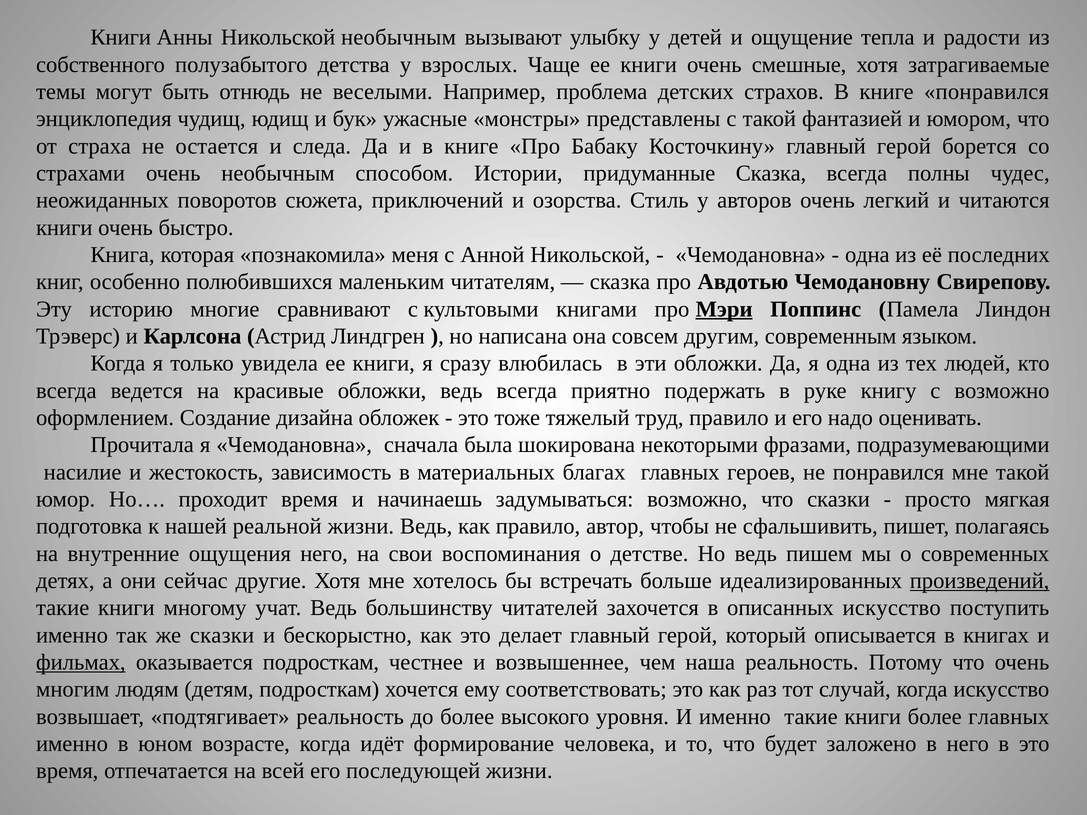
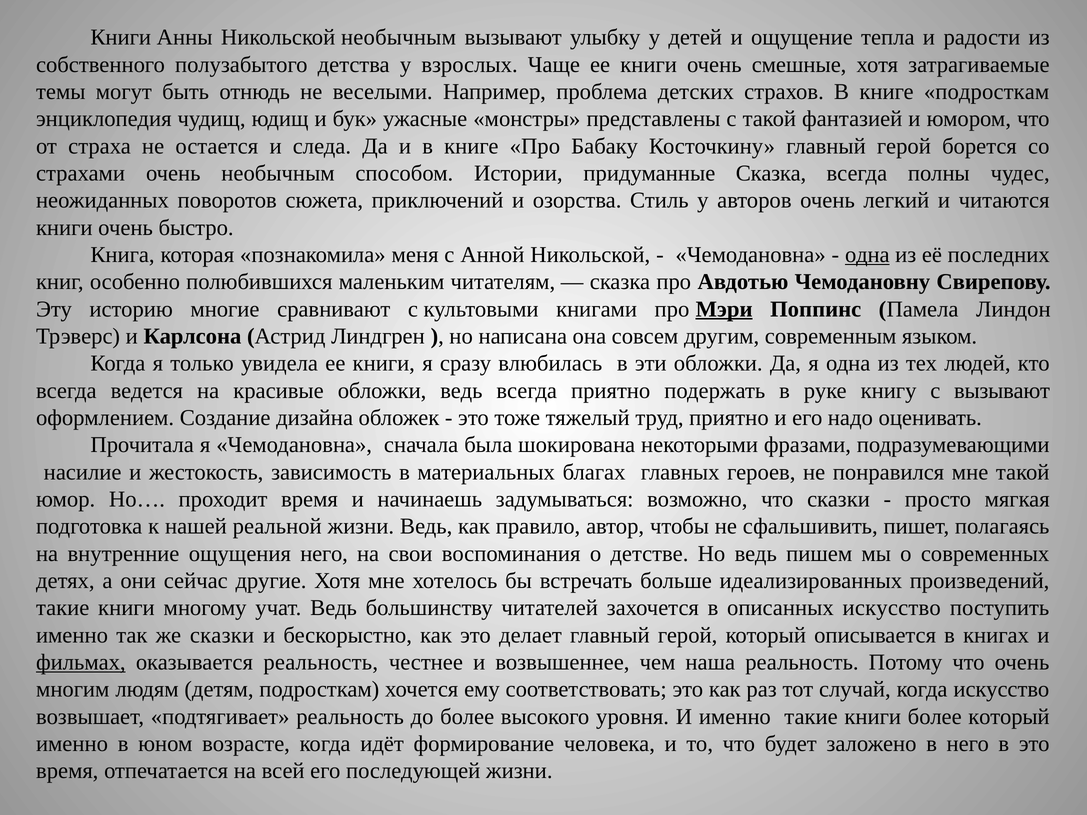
книге понравился: понравился -> подросткам
одна at (867, 255) underline: none -> present
с возможно: возможно -> вызывают
труд правило: правило -> приятно
произведений underline: present -> none
оказывается подросткам: подросткам -> реальность
более главных: главных -> который
